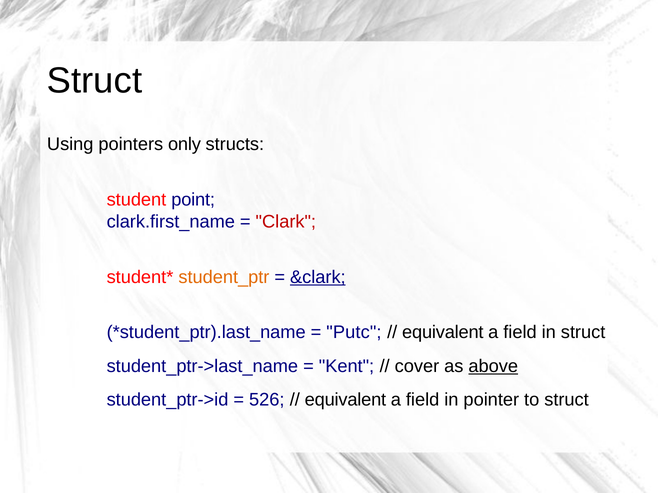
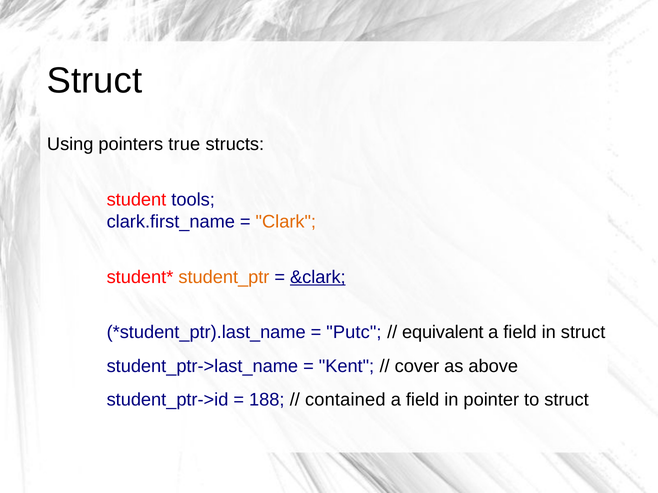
only: only -> true
point: point -> tools
Clark colour: red -> orange
above underline: present -> none
526: 526 -> 188
equivalent at (345, 400): equivalent -> contained
